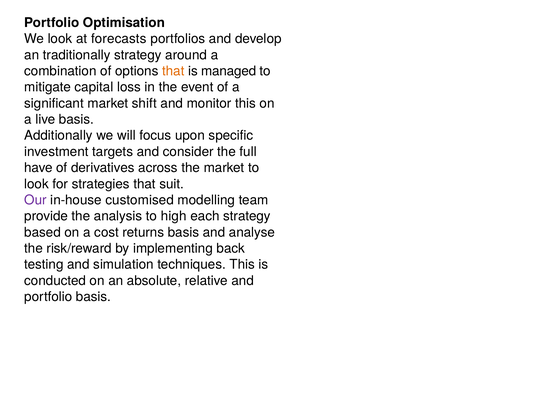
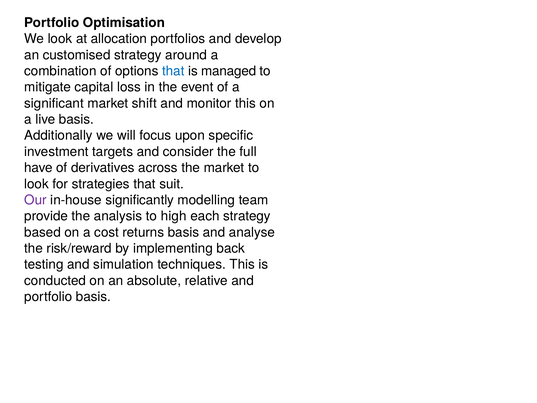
forecasts: forecasts -> allocation
traditionally: traditionally -> customised
that at (173, 71) colour: orange -> blue
customised: customised -> significantly
